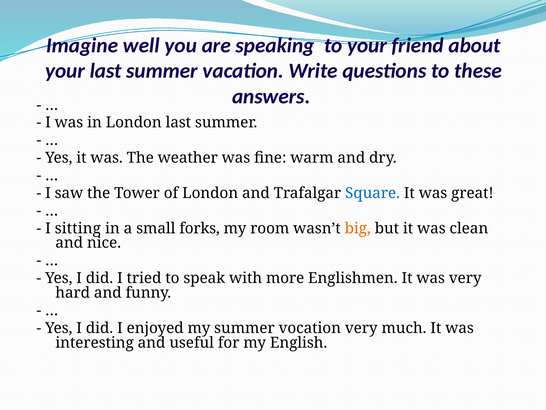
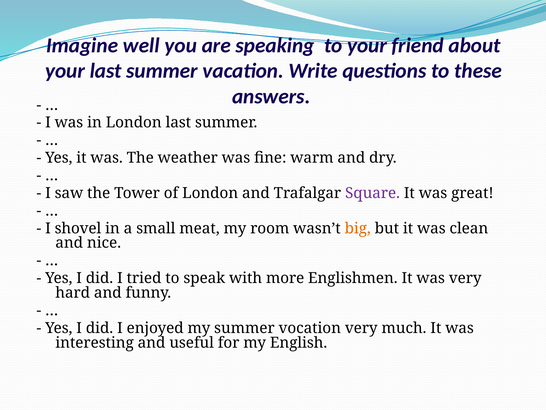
Square colour: blue -> purple
sitting: sitting -> shovel
forks: forks -> meat
